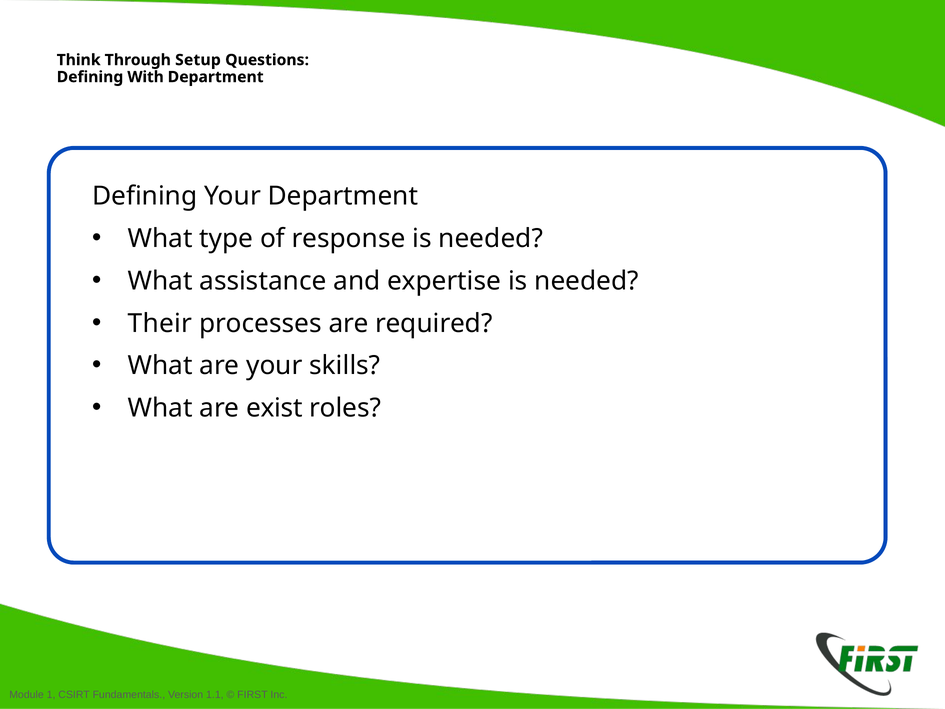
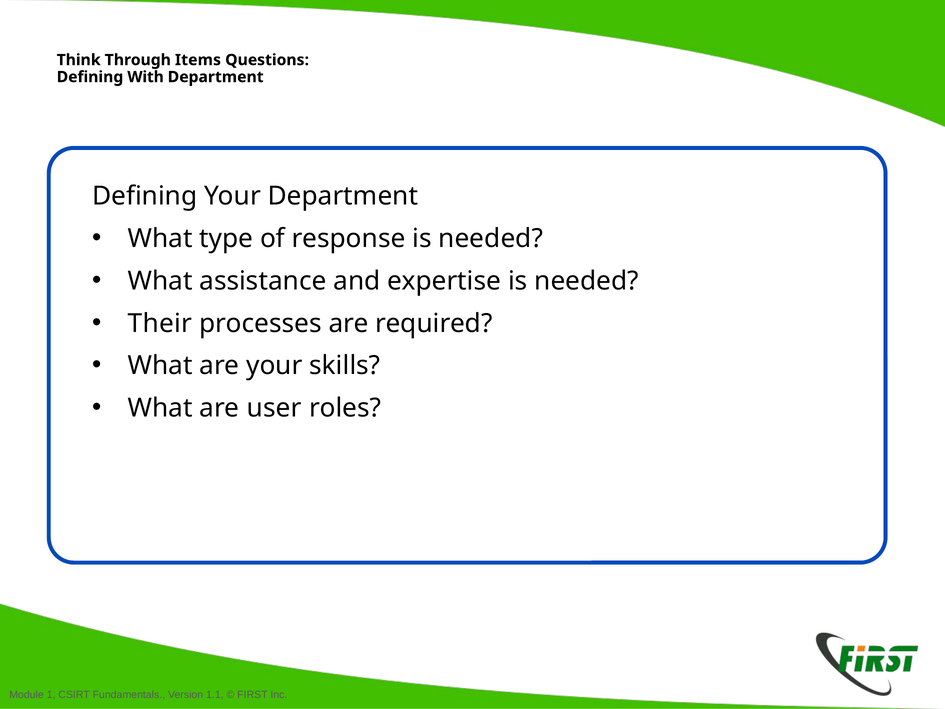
Setup: Setup -> Items
exist: exist -> user
